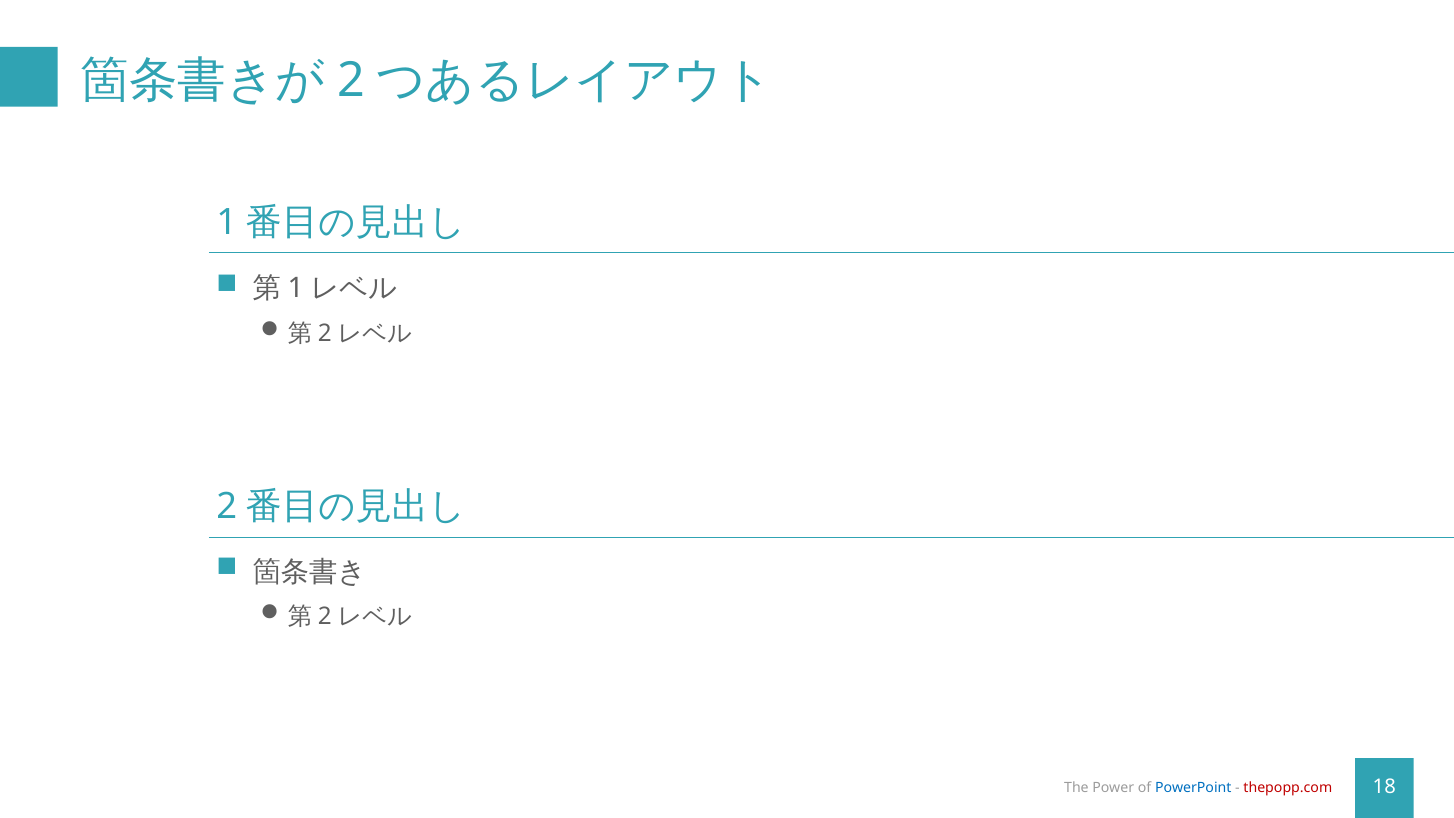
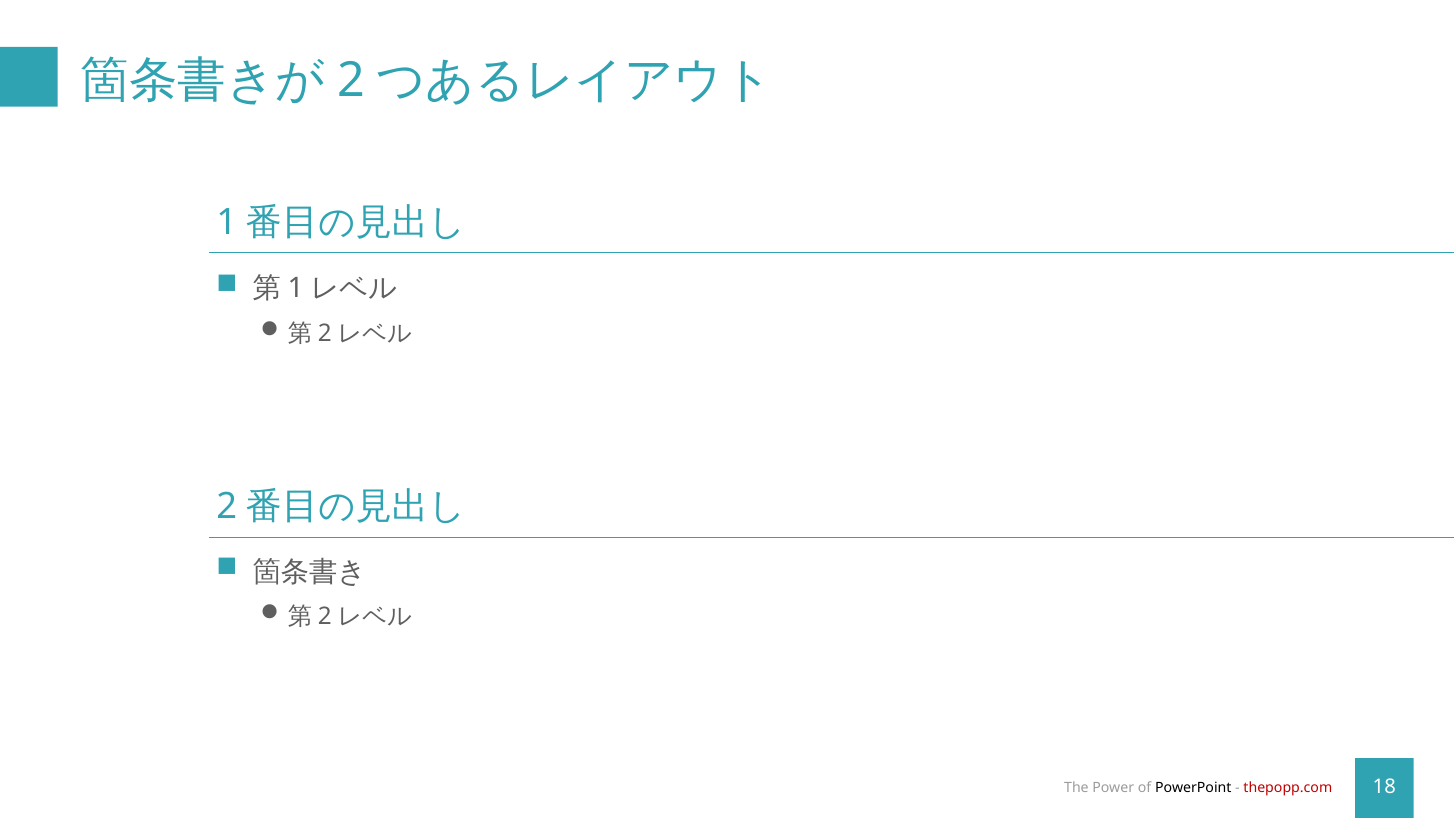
PowerPoint colour: blue -> black
